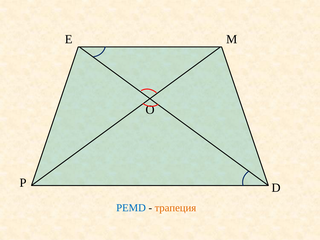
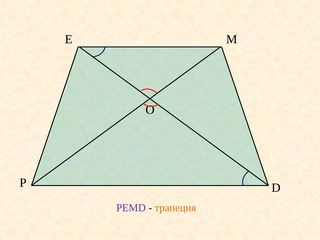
PEMD colour: blue -> purple
